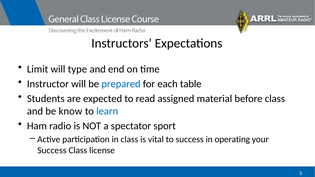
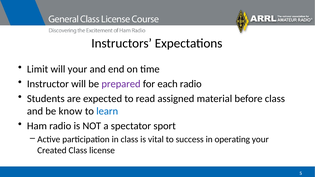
will type: type -> your
prepared colour: blue -> purple
each table: table -> radio
Success at (52, 151): Success -> Created
